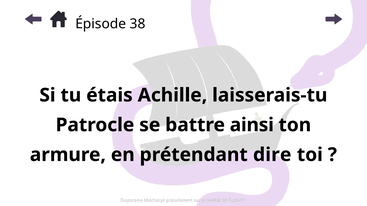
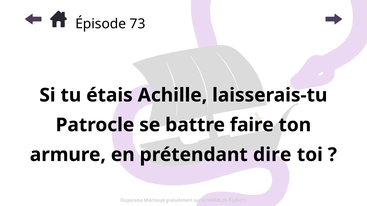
38: 38 -> 73
ainsi: ainsi -> faire
